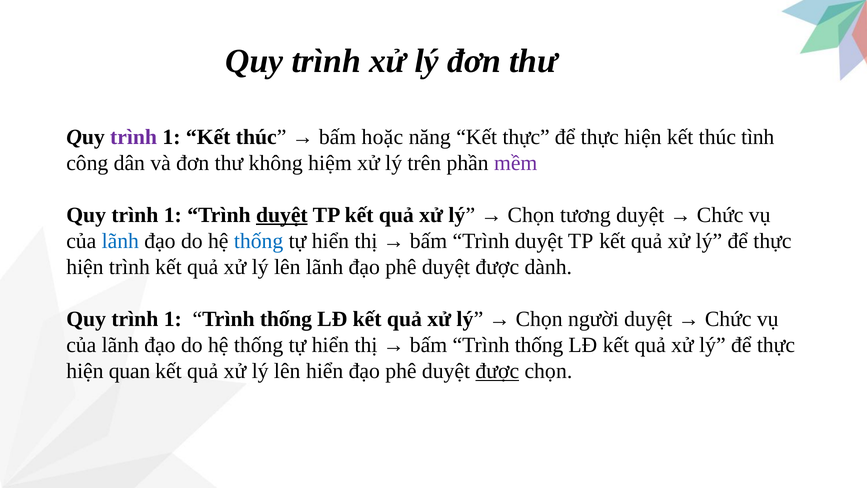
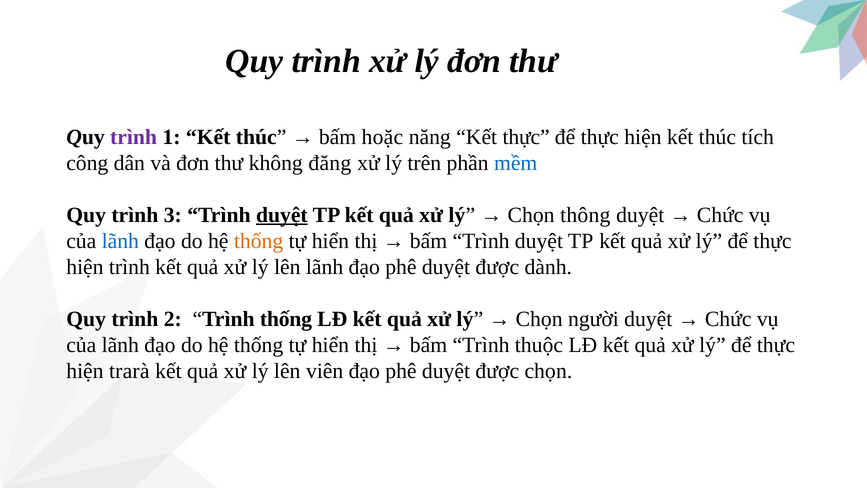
tình: tình -> tích
hiệm: hiệm -> đăng
mềm colour: purple -> blue
1 at (173, 215): 1 -> 3
tương: tương -> thông
thống at (259, 241) colour: blue -> orange
1 at (173, 319): 1 -> 2
bấm Trình thống: thống -> thuộc
quan: quan -> trarà
lên hiển: hiển -> viên
được at (497, 371) underline: present -> none
